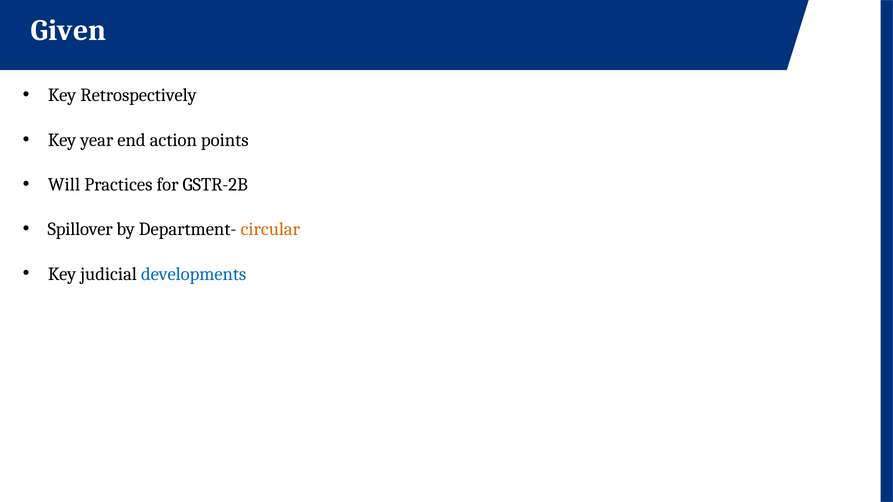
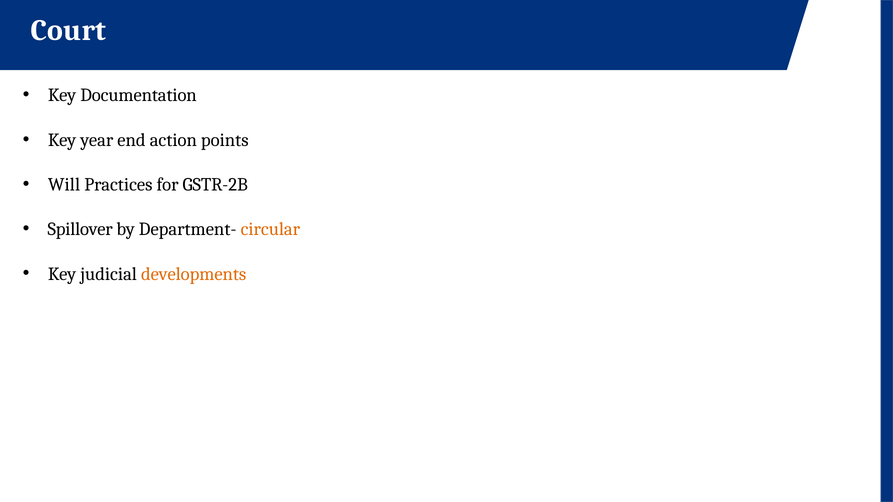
Given: Given -> Court
Retrospectively: Retrospectively -> Documentation
developments colour: blue -> orange
